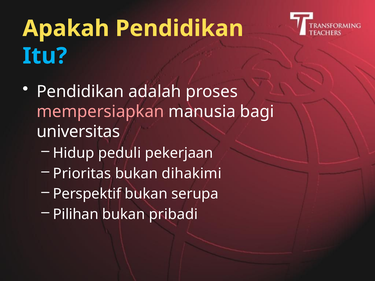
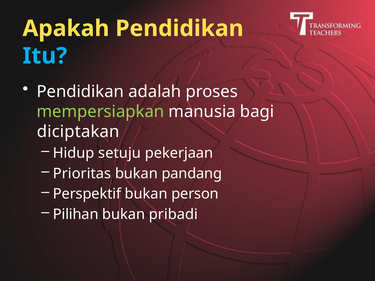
mempersiapkan colour: pink -> light green
universitas: universitas -> diciptakan
peduli: peduli -> setuju
dihakimi: dihakimi -> pandang
serupa: serupa -> person
